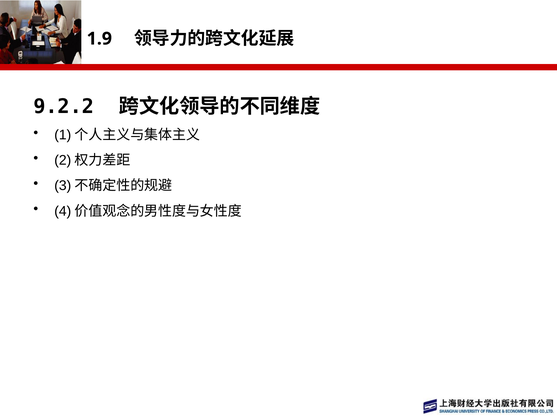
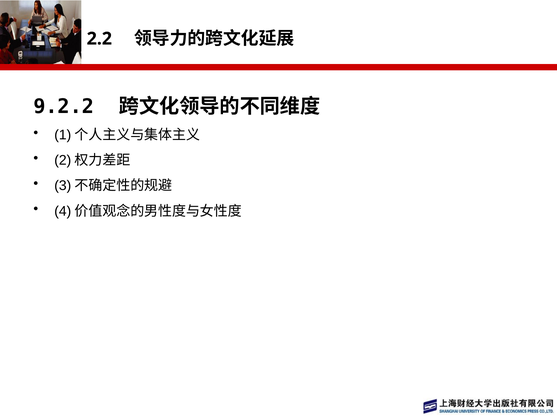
1.9: 1.9 -> 2.2
